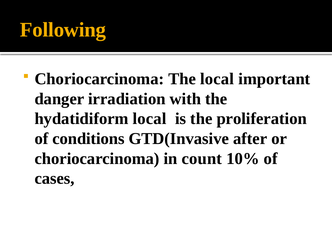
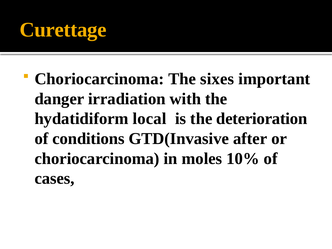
Following: Following -> Curettage
The local: local -> sixes
proliferation: proliferation -> deterioration
count: count -> moles
